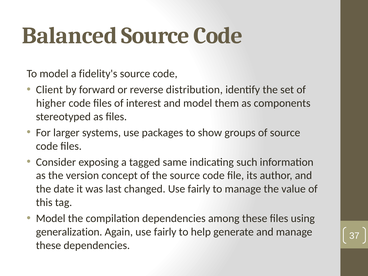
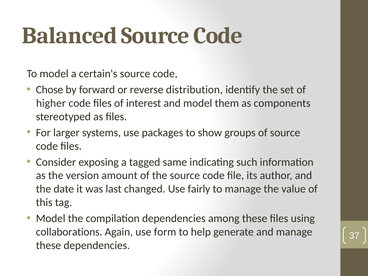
fidelity's: fidelity's -> certain's
Client: Client -> Chose
concept: concept -> amount
generalization: generalization -> collaborations
Again use fairly: fairly -> form
